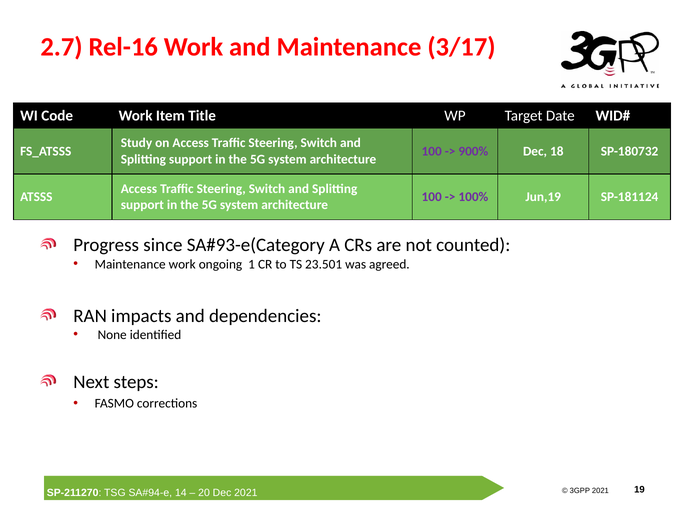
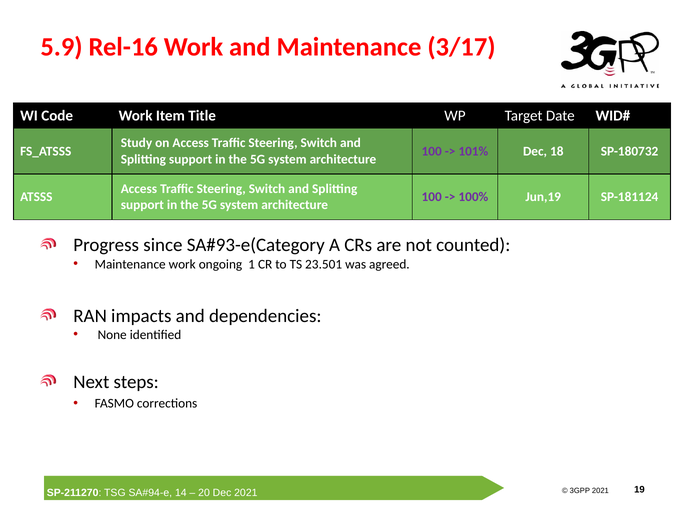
2.7: 2.7 -> 5.9
900%: 900% -> 101%
